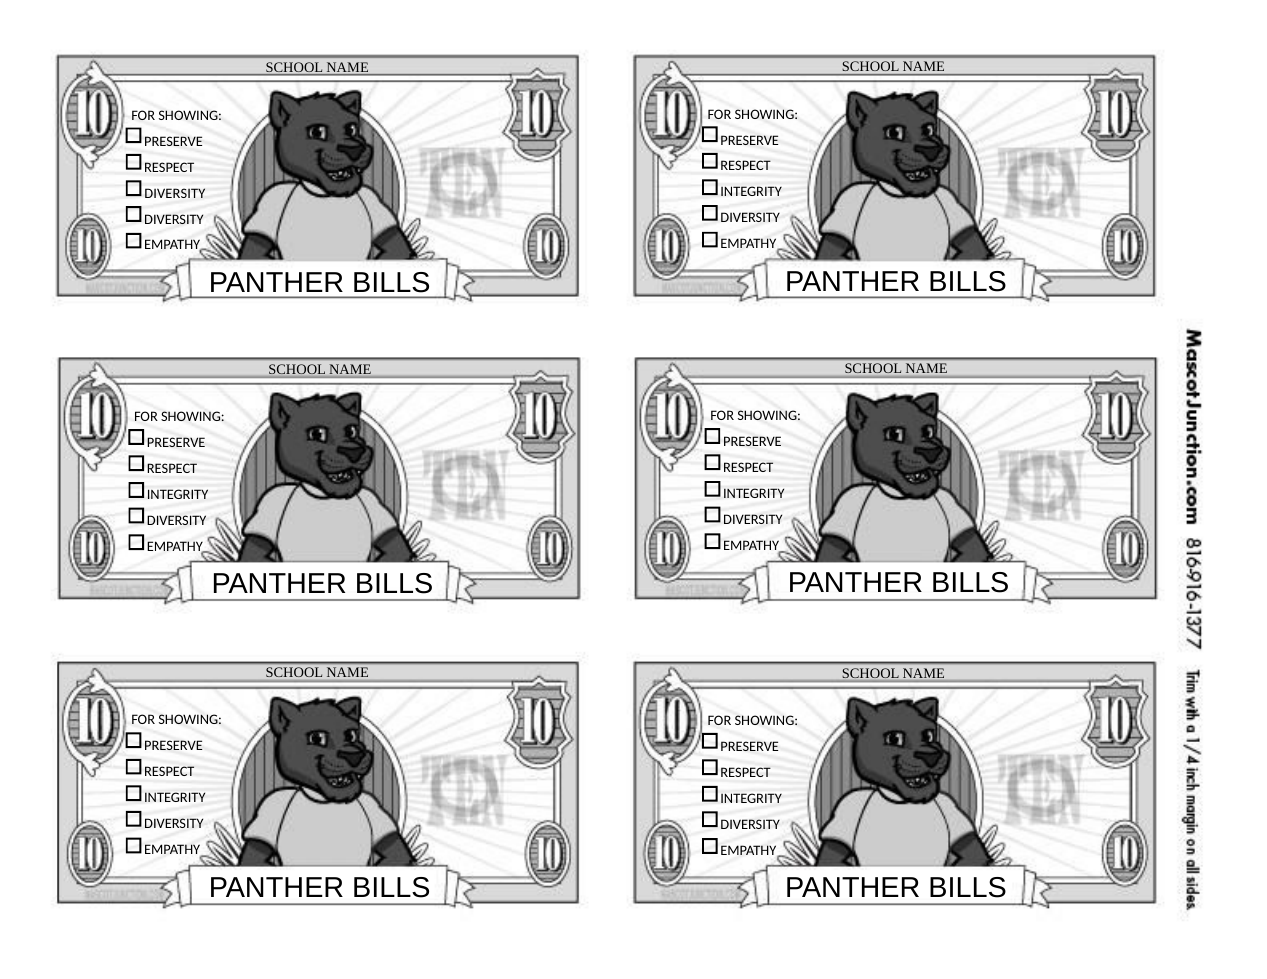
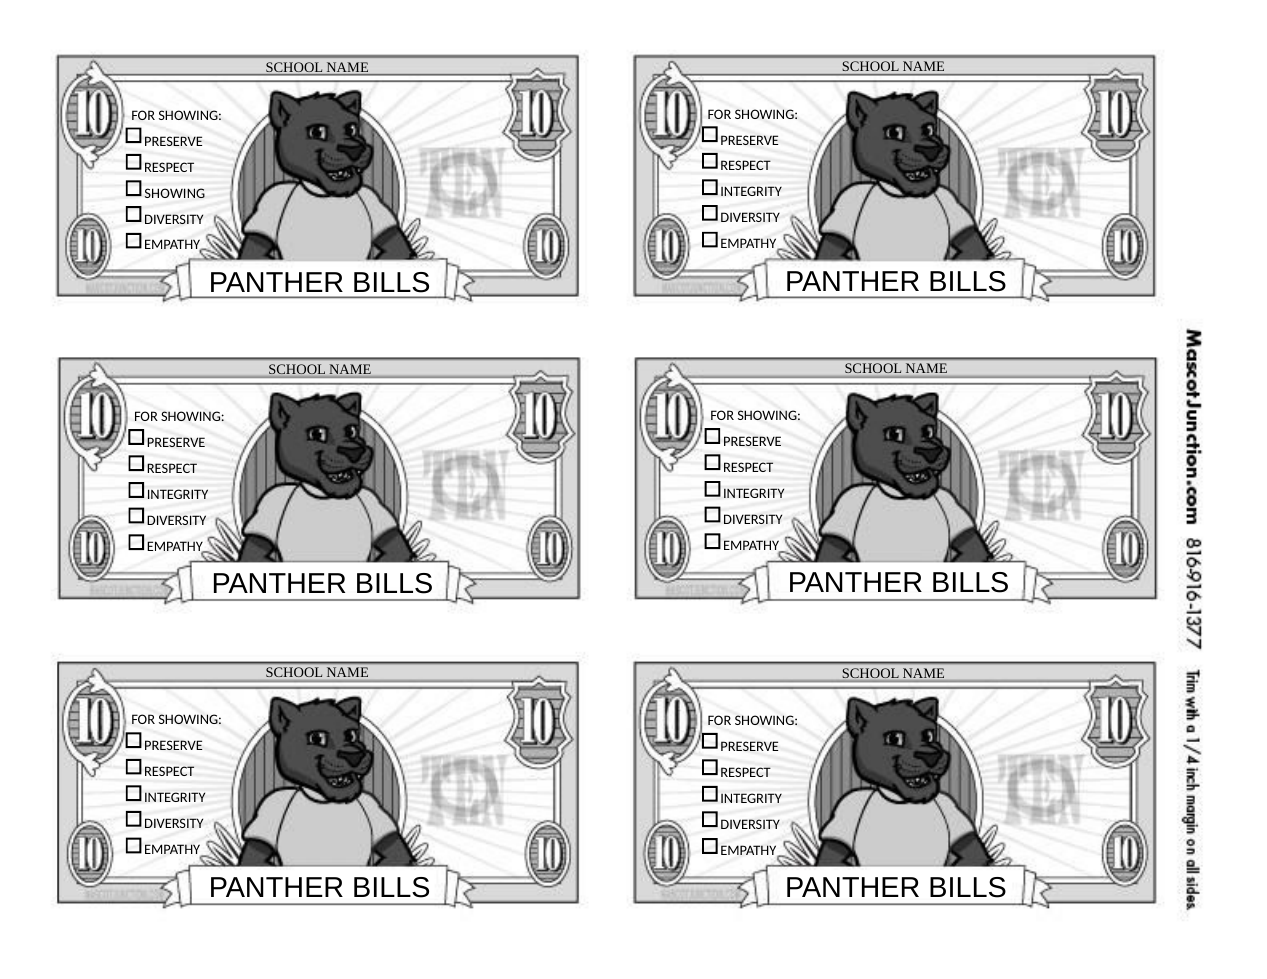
DIVERSITY at (175, 193): DIVERSITY -> SHOWING
